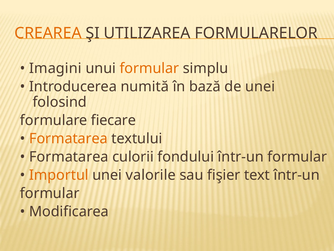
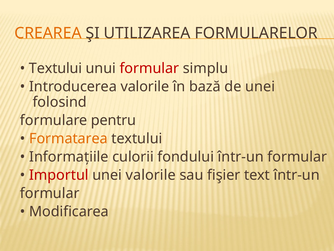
Imagini at (55, 68): Imagini -> Textului
formular at (149, 68) colour: orange -> red
Introducerea numită: numită -> valorile
fiecare: fiecare -> pentru
Formatarea at (69, 157): Formatarea -> Informaţiile
Importul colour: orange -> red
